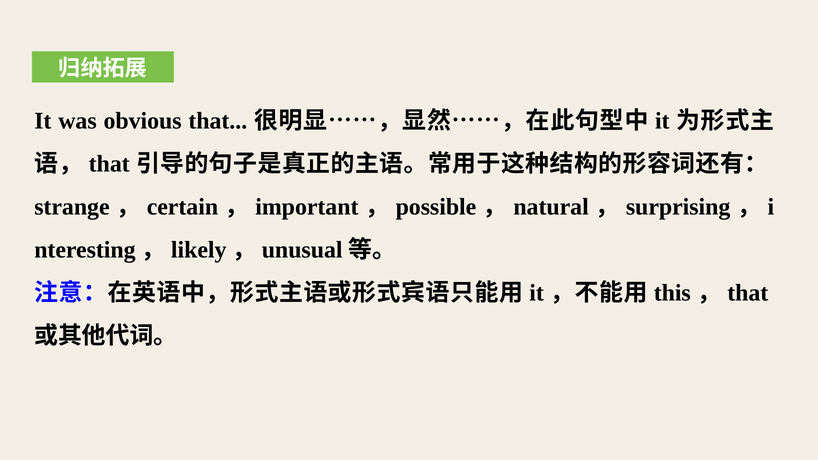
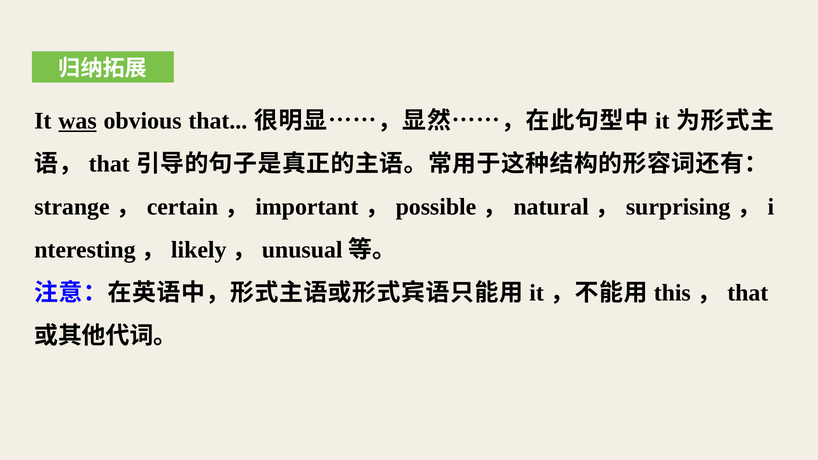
was underline: none -> present
